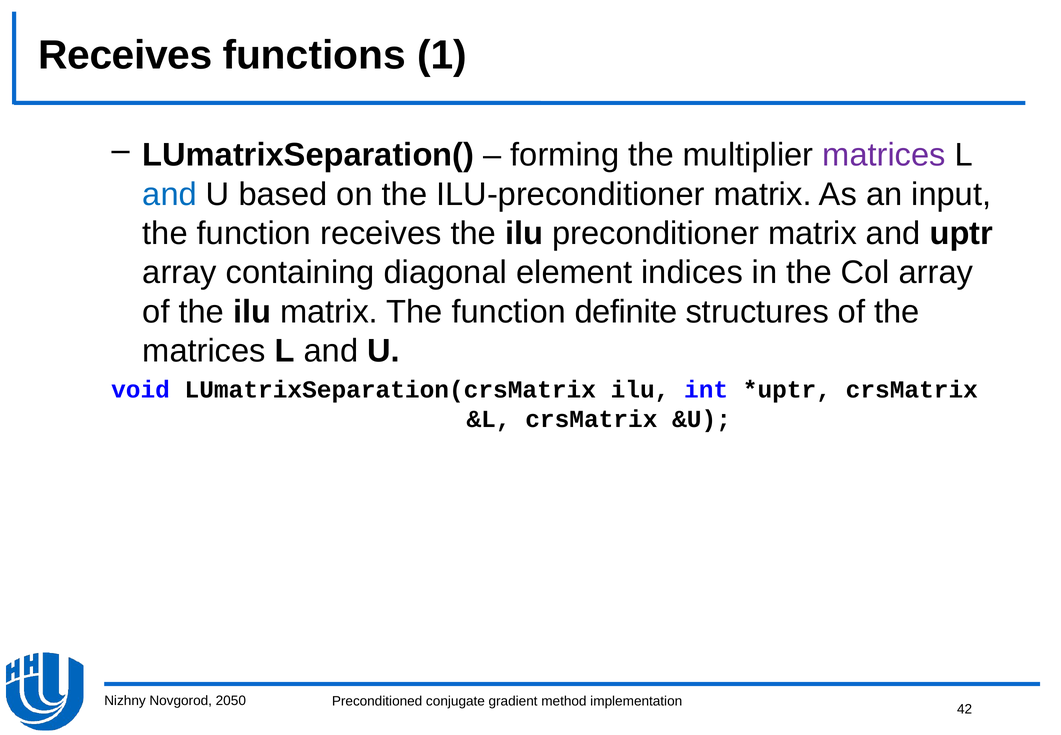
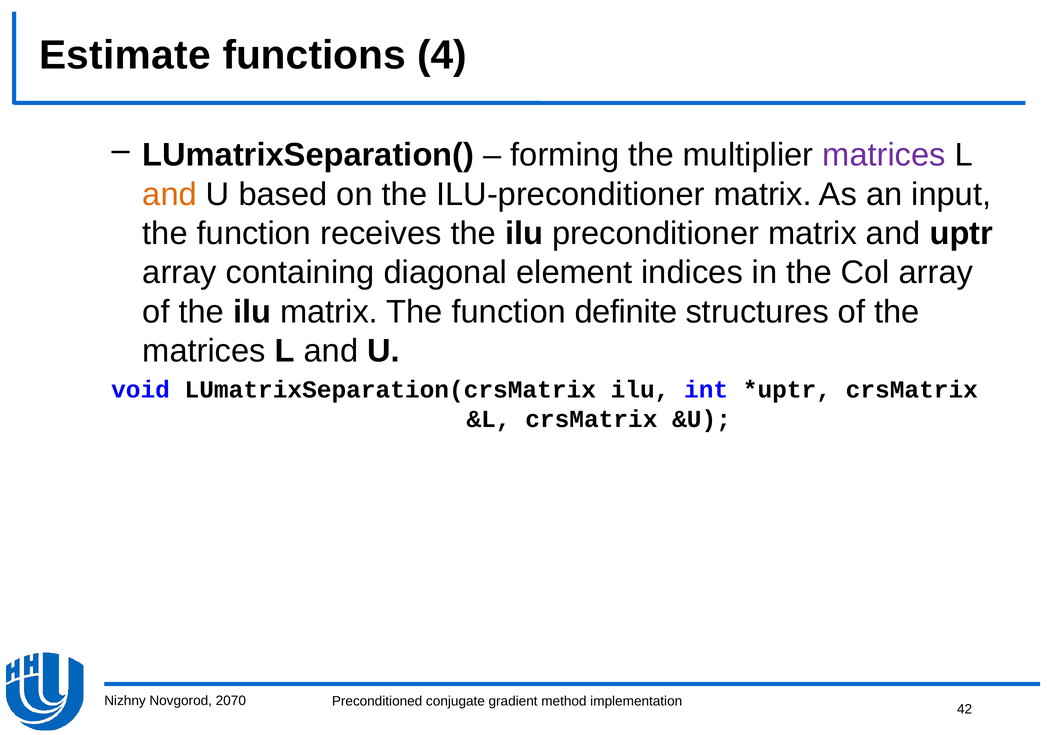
Receives at (125, 55): Receives -> Estimate
1: 1 -> 4
and at (170, 194) colour: blue -> orange
2050: 2050 -> 2070
